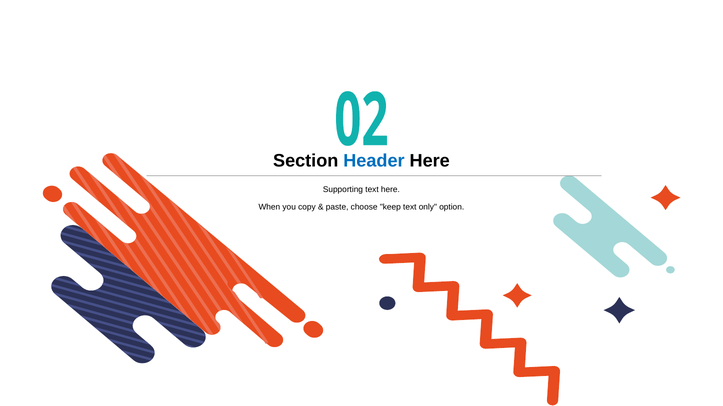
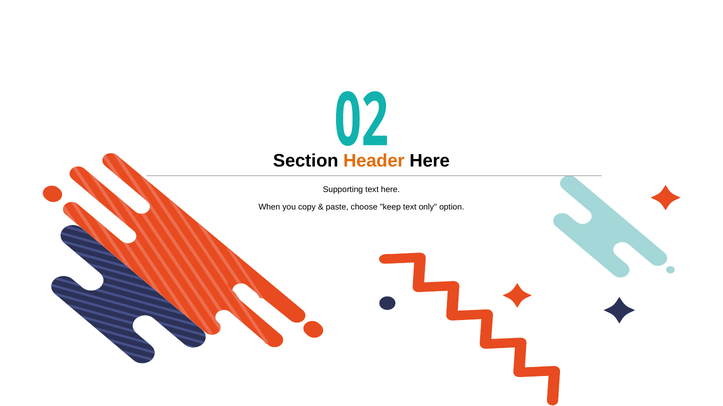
Header colour: blue -> orange
